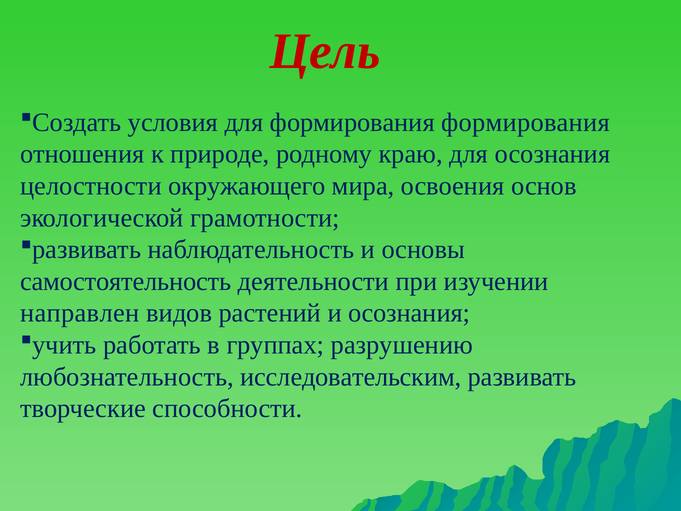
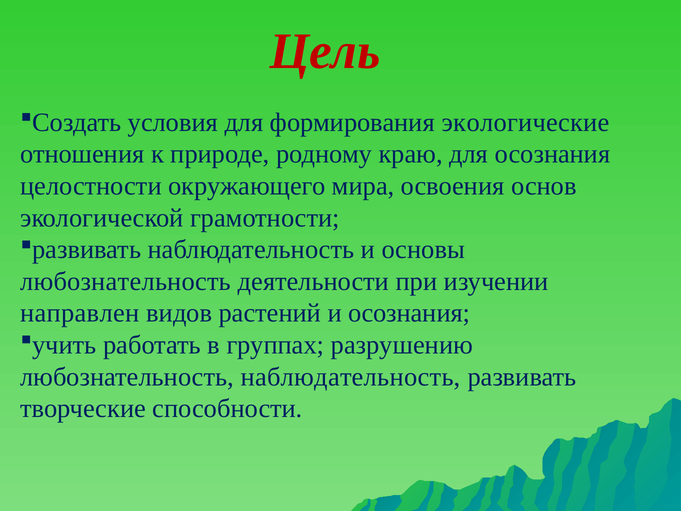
формирования формирования: формирования -> экологические
самостоятельность at (126, 281): самостоятельность -> любознательность
любознательность исследовательским: исследовательским -> наблюдательность
